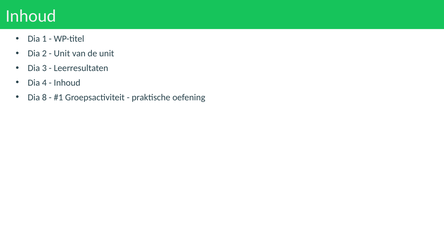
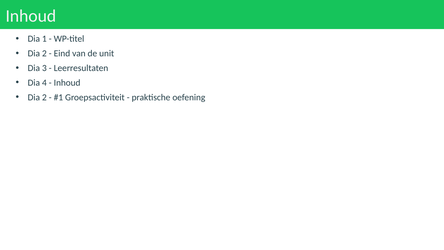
Unit at (62, 53): Unit -> Eind
8 at (44, 97): 8 -> 2
